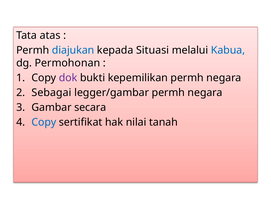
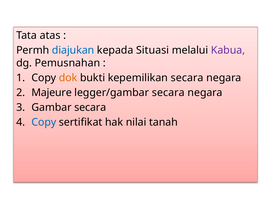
Kabua colour: blue -> purple
Permohonan: Permohonan -> Pemusnahan
dok colour: purple -> orange
kepemilikan permh: permh -> secara
Sebagai: Sebagai -> Majeure
legger/gambar permh: permh -> secara
